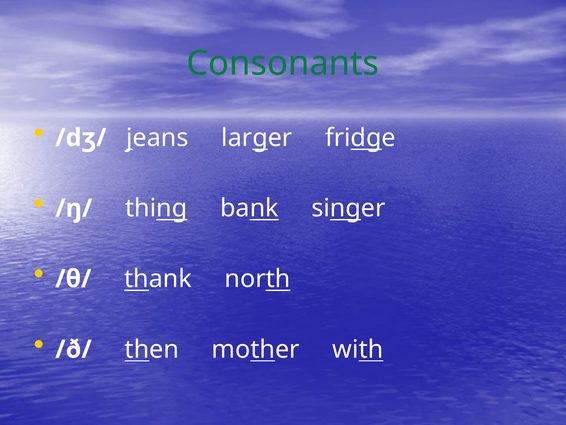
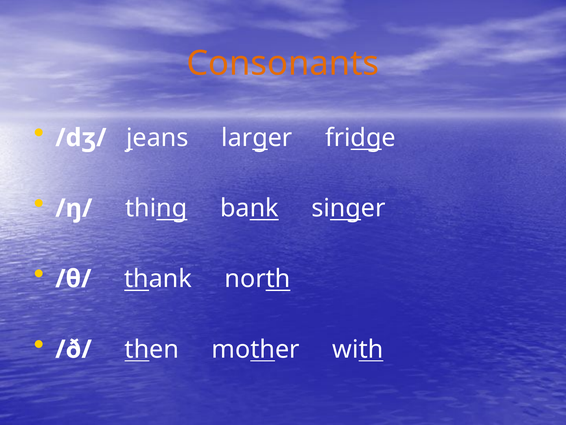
Consonants colour: green -> orange
